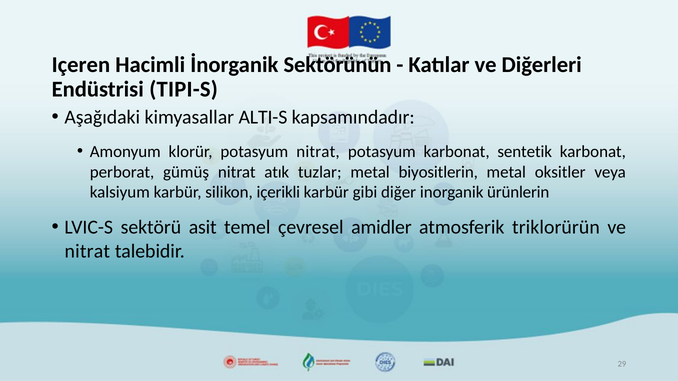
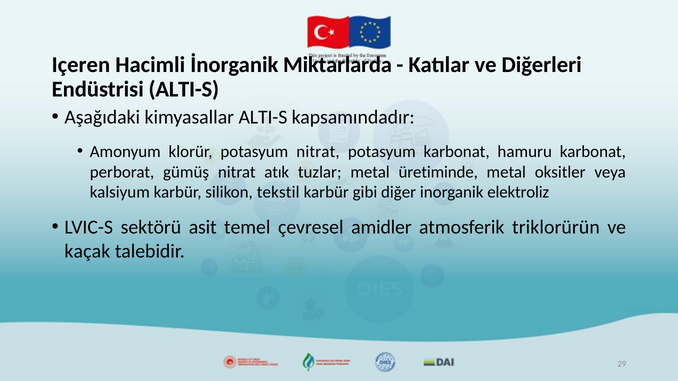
Sektörünün: Sektörünün -> Miktarlarda
Endüstrisi TIPI-S: TIPI-S -> ALTI-S
sentetik: sentetik -> hamuru
biyositlerin: biyositlerin -> üretiminde
içerikli: içerikli -> tekstil
ürünlerin: ürünlerin -> elektroliz
nitrat at (87, 251): nitrat -> kaçak
